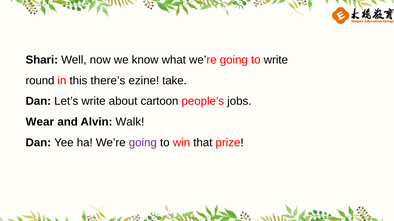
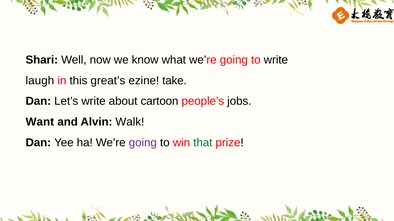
round: round -> laugh
there’s: there’s -> great’s
Wear: Wear -> Want
that colour: black -> green
